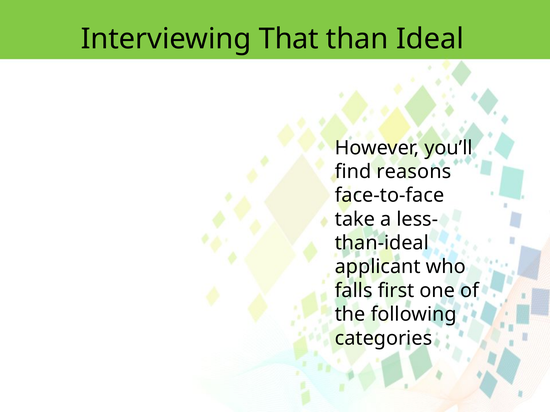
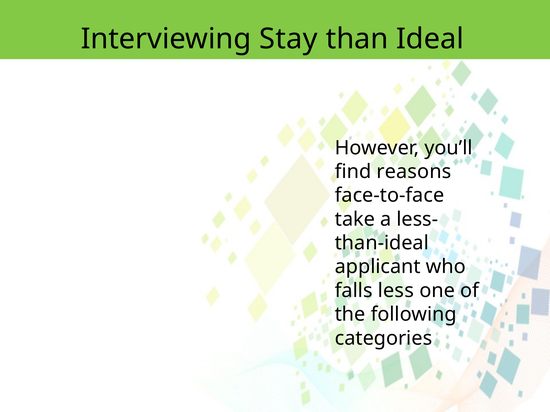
That: That -> Stay
first: first -> less
